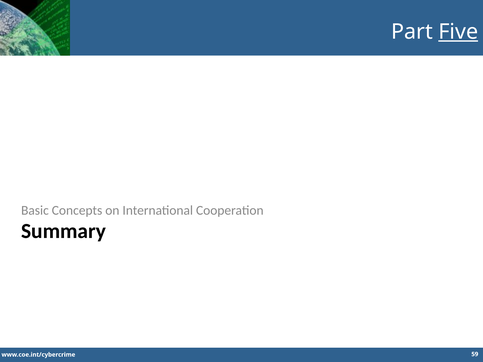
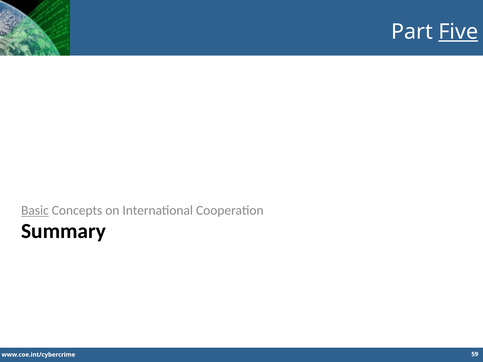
Basic underline: none -> present
